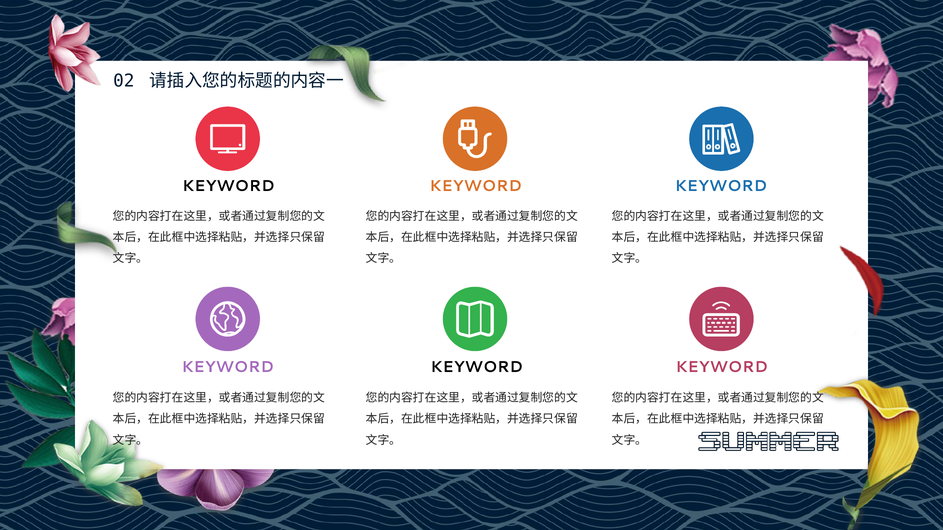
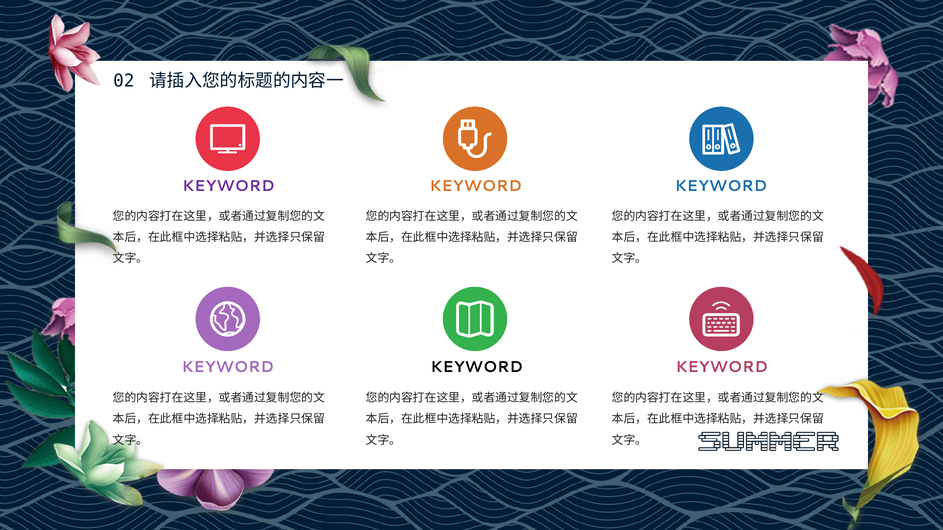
KEYWORD at (228, 186) colour: black -> purple
